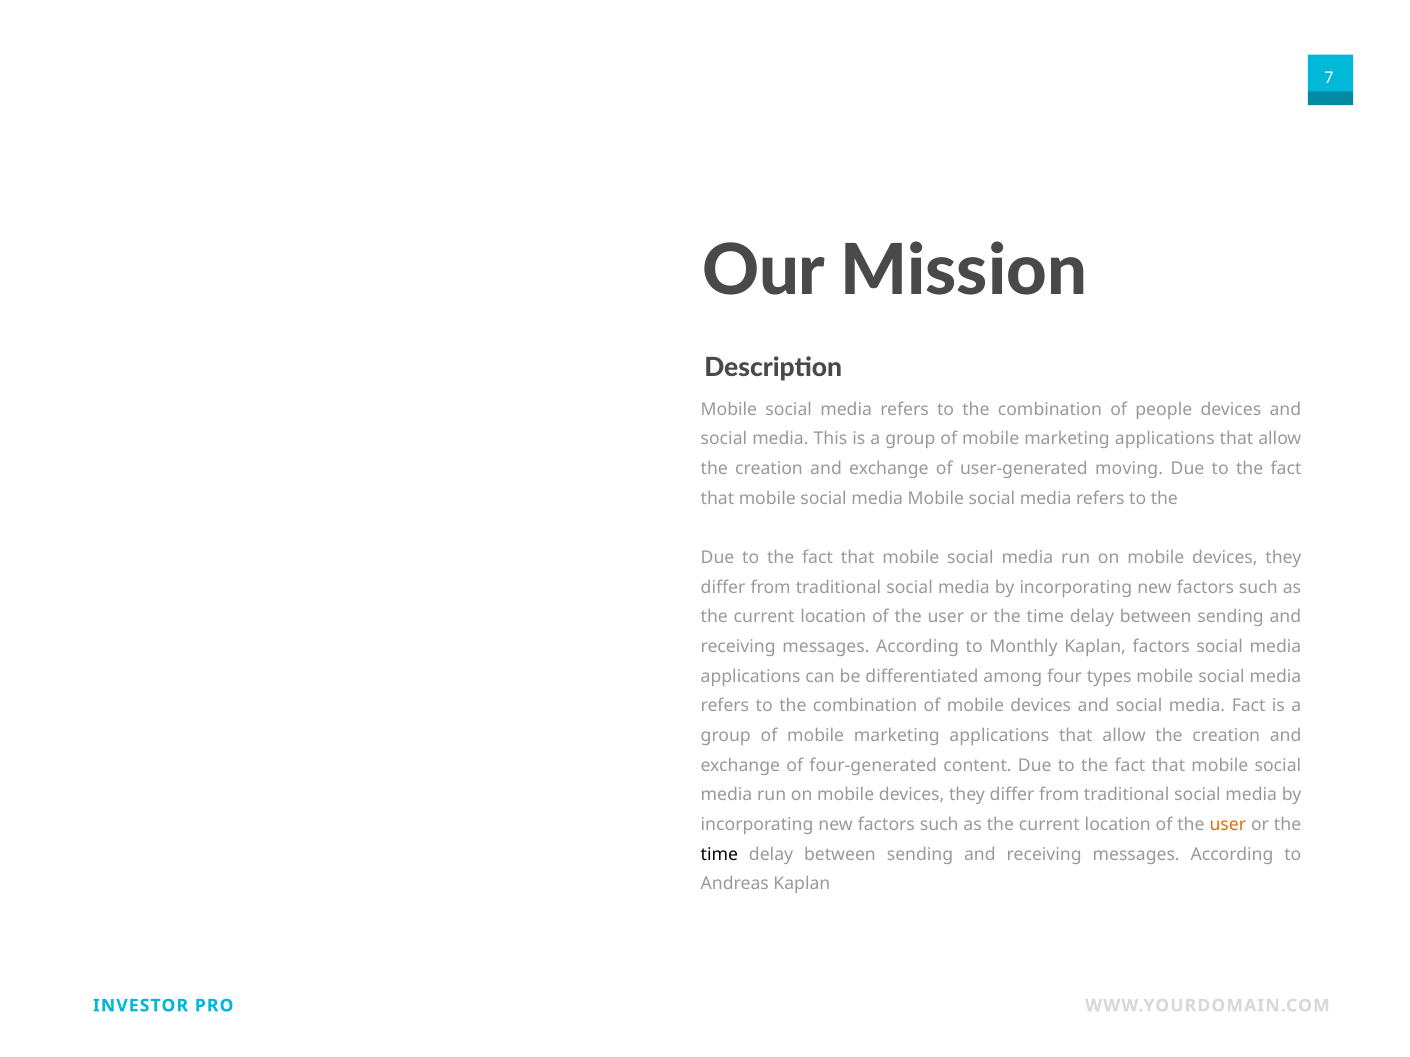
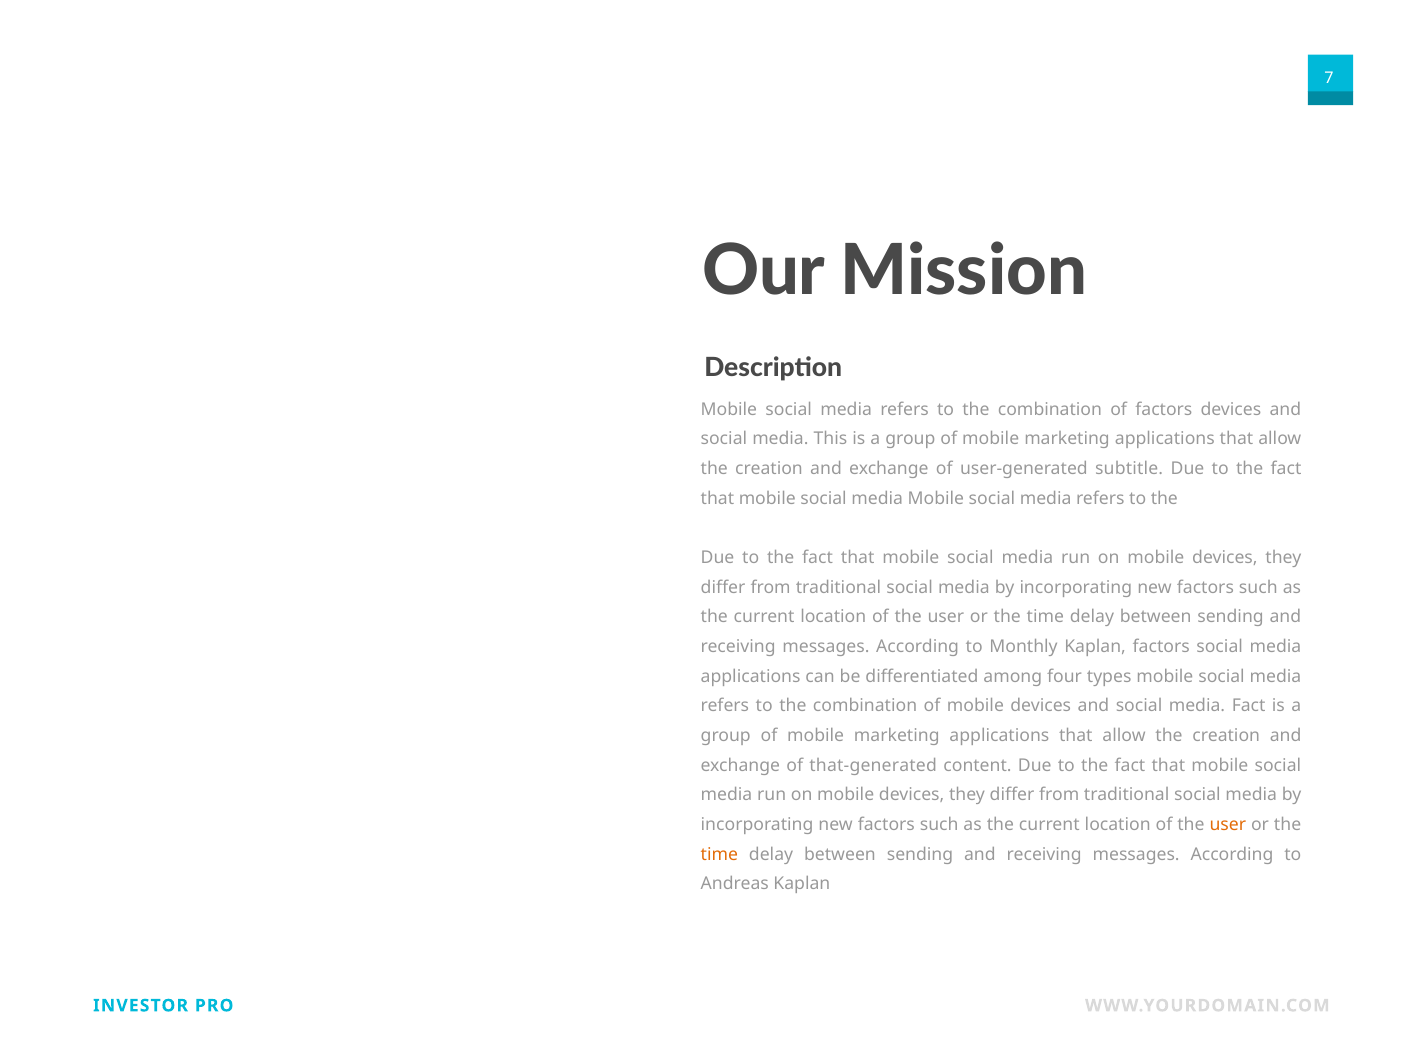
of people: people -> factors
moving: moving -> subtitle
four-generated: four-generated -> that-generated
time at (719, 855) colour: black -> orange
